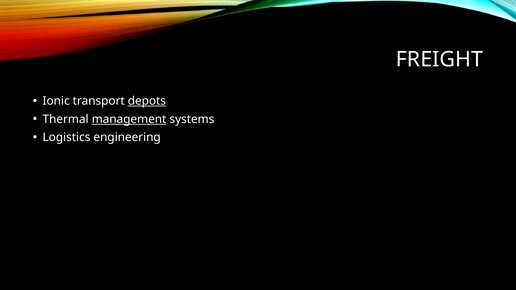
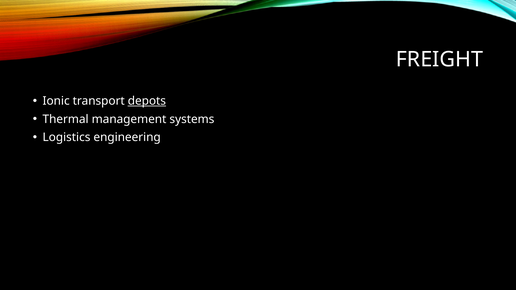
management underline: present -> none
